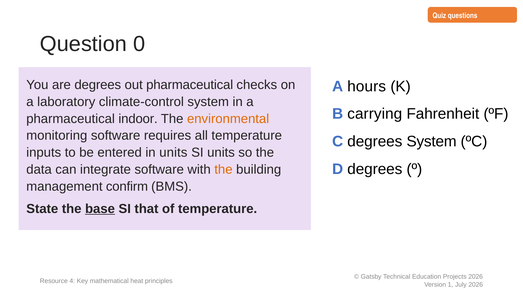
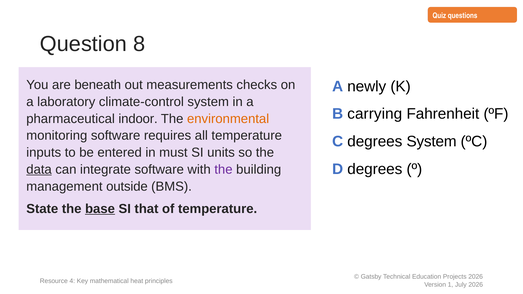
0: 0 -> 8
are degrees: degrees -> beneath
out pharmaceutical: pharmaceutical -> measurements
hours: hours -> newly
in units: units -> must
data underline: none -> present
the at (223, 170) colour: orange -> purple
confirm: confirm -> outside
